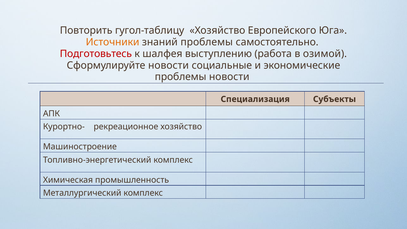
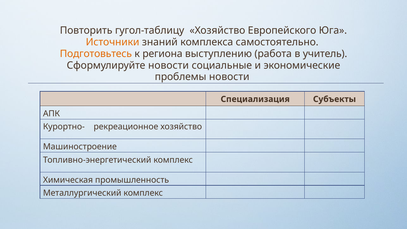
знаний проблемы: проблемы -> комплекса
Подготовьтесь colour: red -> orange
шалфея: шалфея -> региона
озимой: озимой -> учитель
